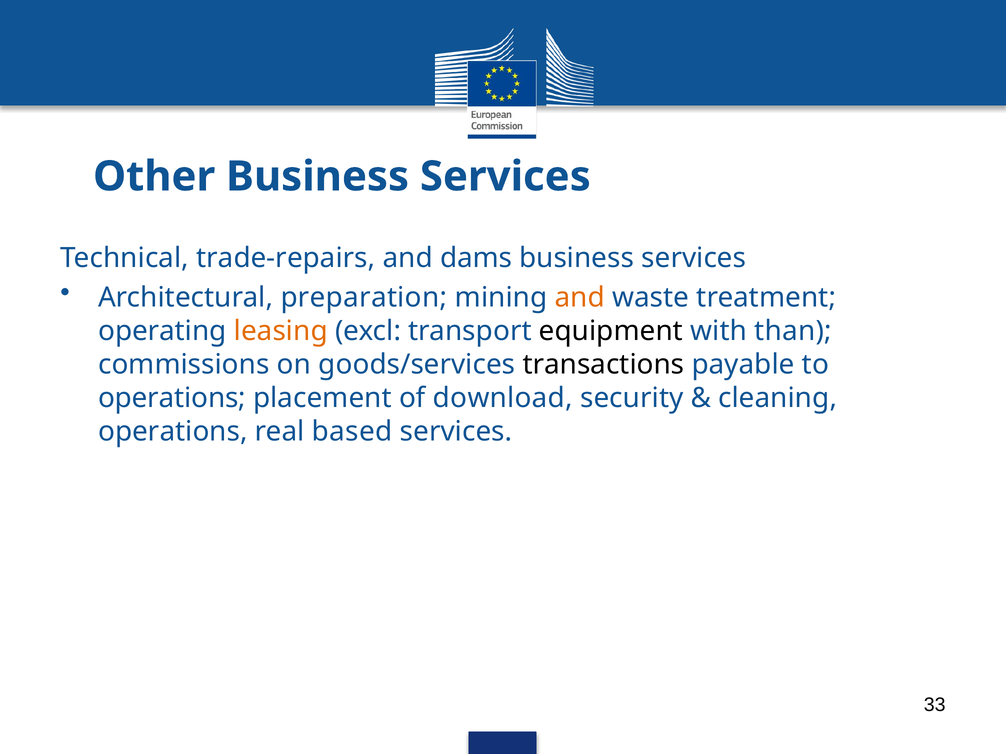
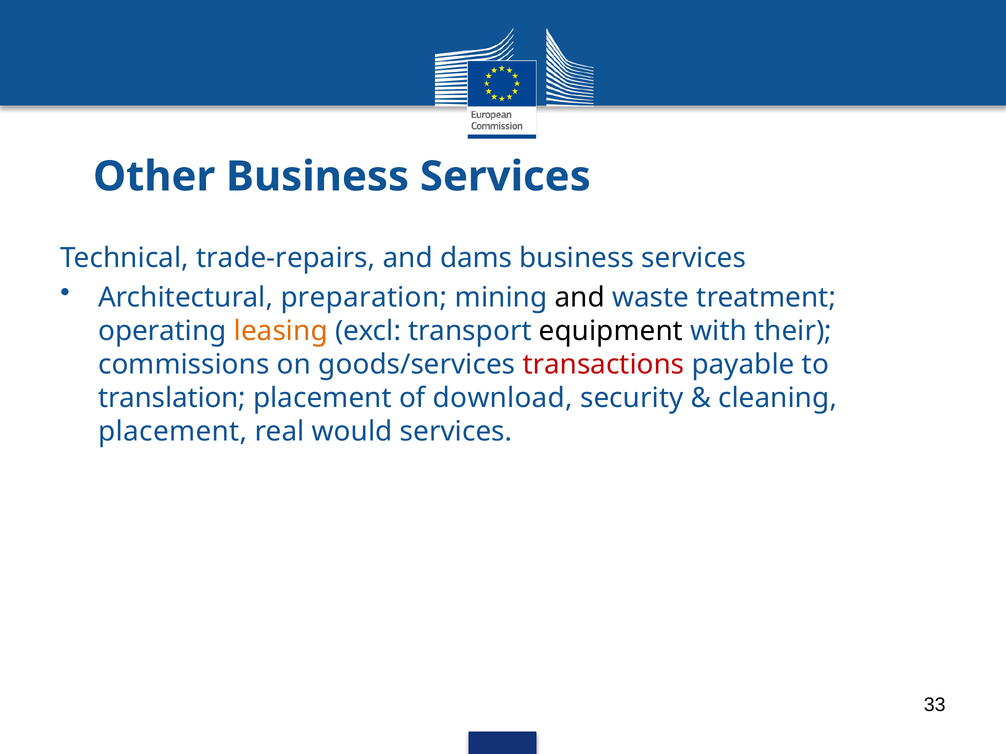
and at (580, 297) colour: orange -> black
than: than -> their
transactions colour: black -> red
operations at (172, 398): operations -> translation
operations at (173, 432): operations -> placement
based: based -> would
